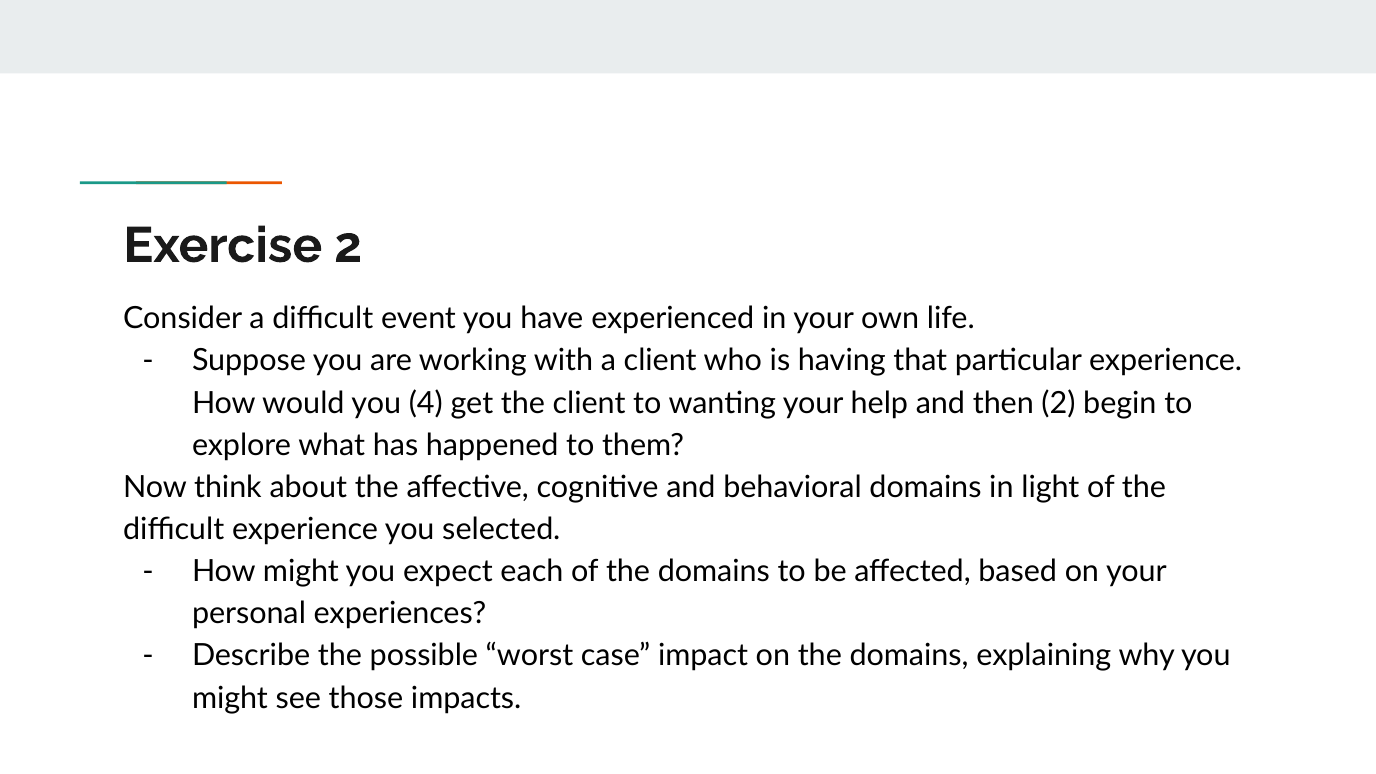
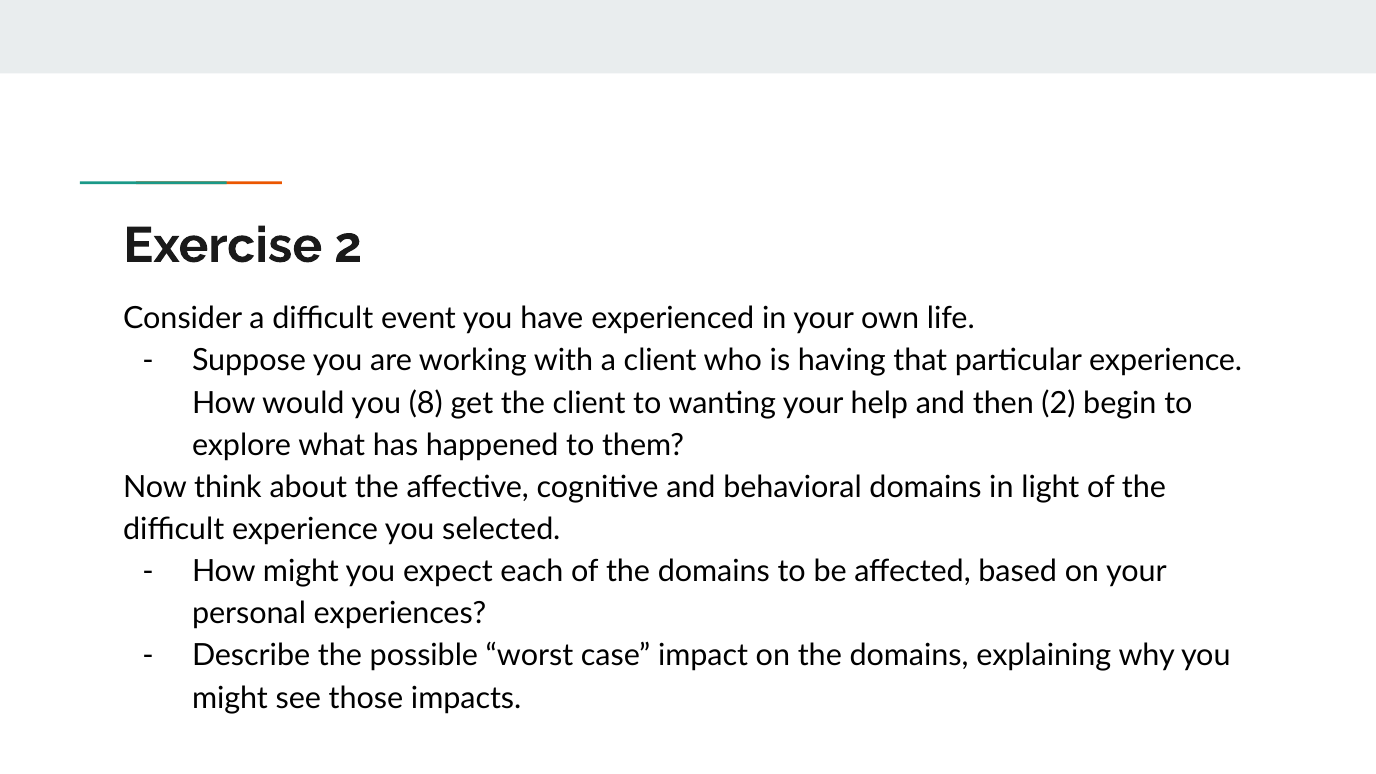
4: 4 -> 8
